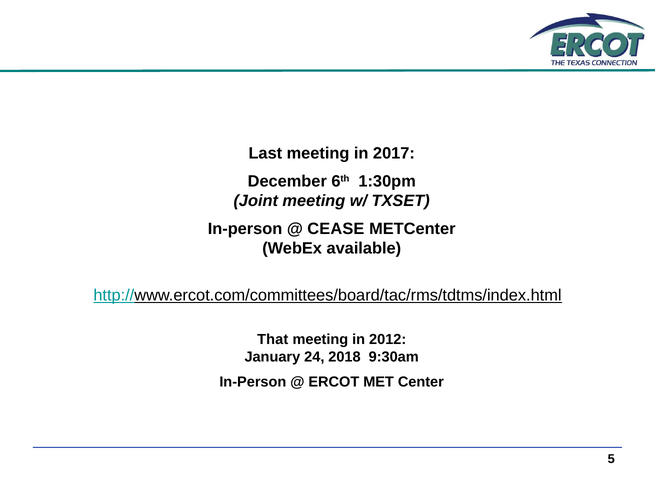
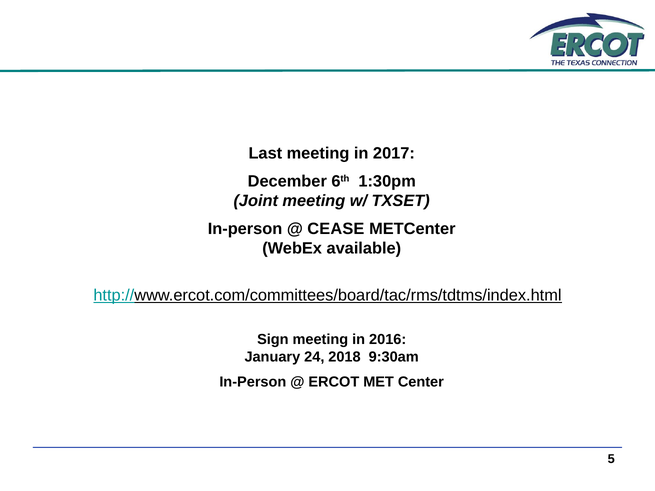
That: That -> Sign
2012: 2012 -> 2016
